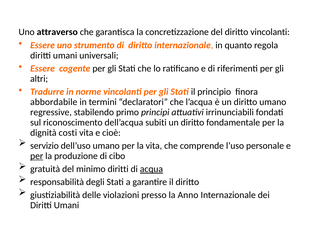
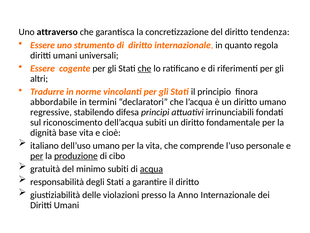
diritto vincolanti: vincolanti -> tendenza
che at (144, 68) underline: none -> present
primo: primo -> difesa
costi: costi -> base
servizio: servizio -> italiano
produzione underline: none -> present
minimo diritti: diritti -> subiti
